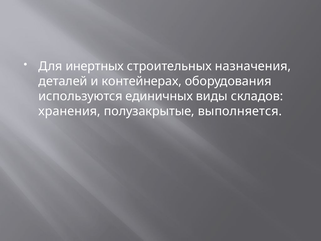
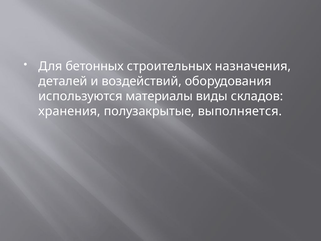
инертных: инертных -> бетонных
контейнерах: контейнерах -> воздействий
единичных: единичных -> материалы
